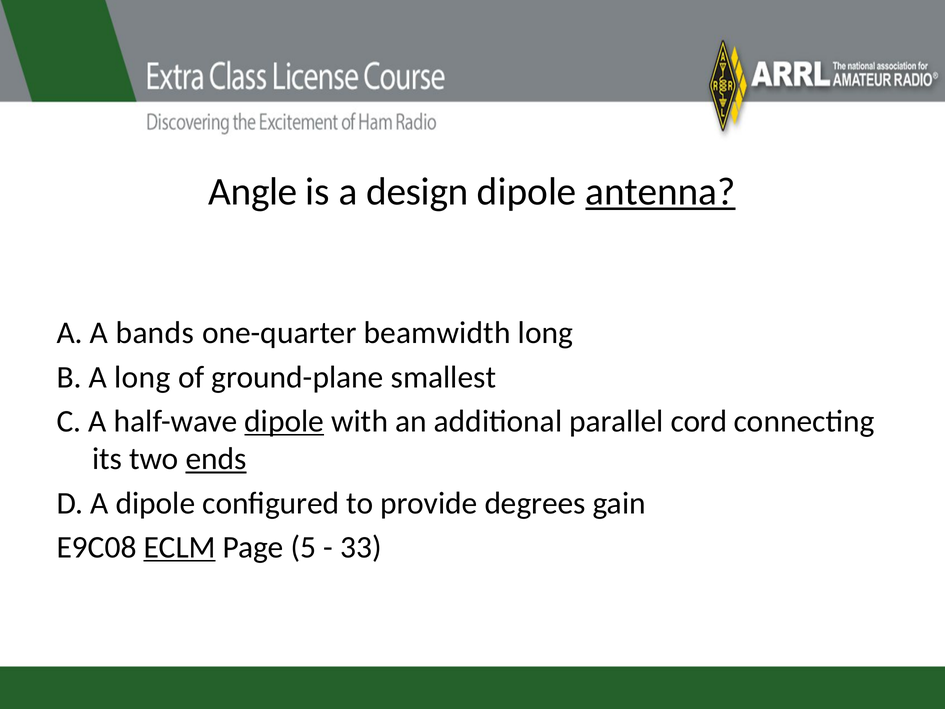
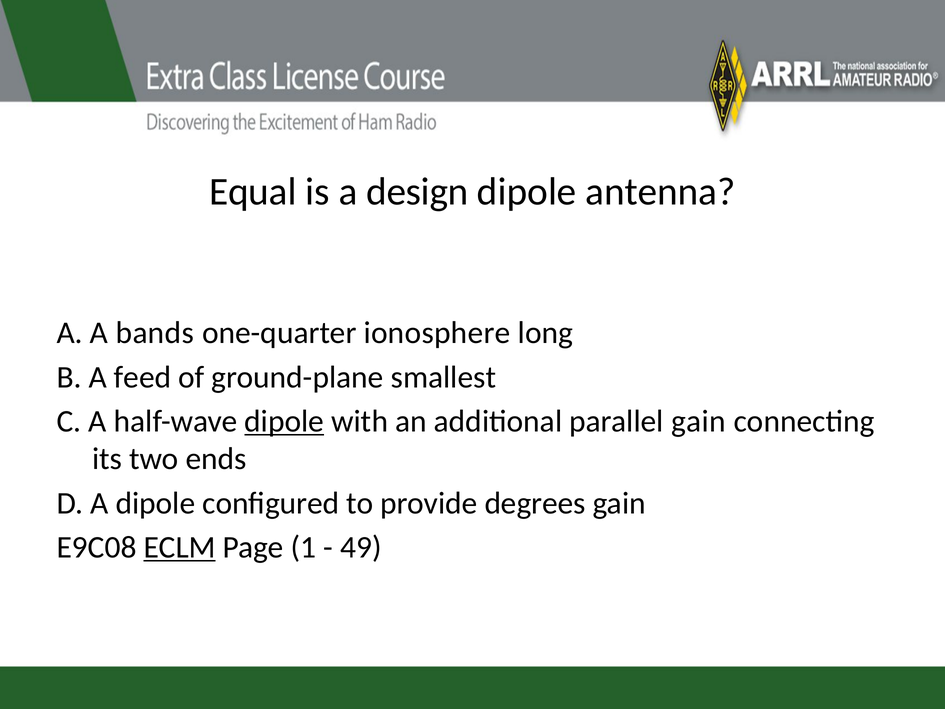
Angle: Angle -> Equal
antenna underline: present -> none
beamwidth: beamwidth -> ionosphere
A long: long -> feed
parallel cord: cord -> gain
ends underline: present -> none
5: 5 -> 1
33: 33 -> 49
